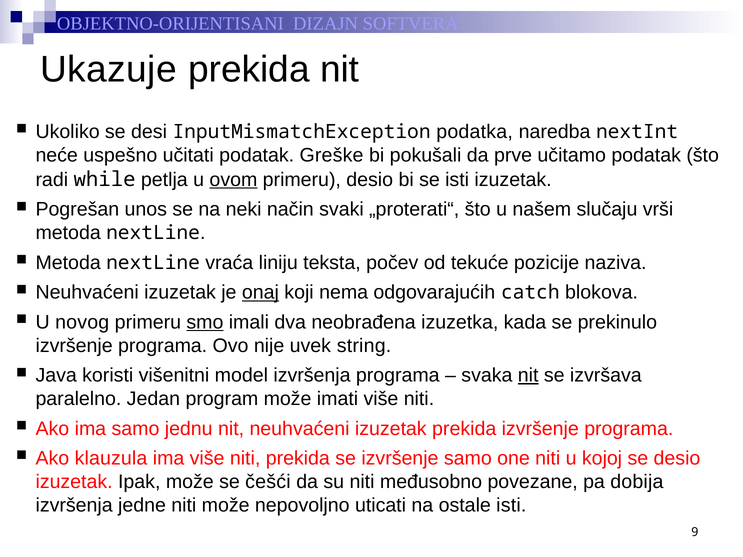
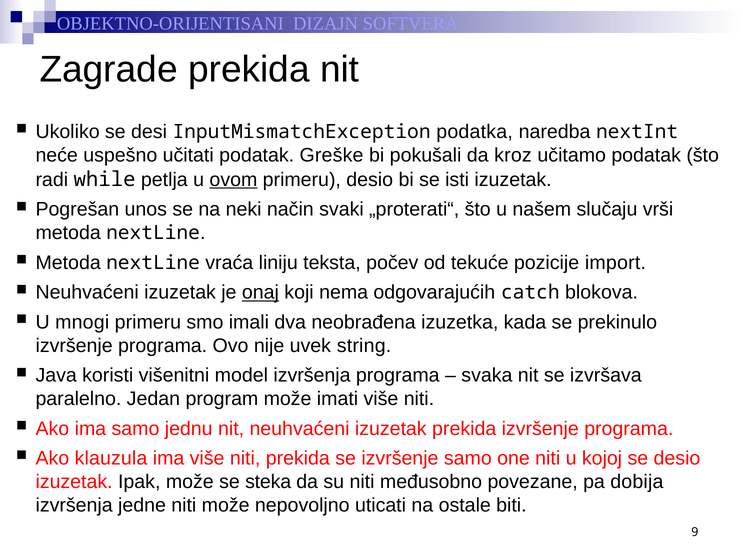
Ukazuje: Ukazuje -> Zagrade
prve: prve -> kroz
naziva: naziva -> import
novog: novog -> mnogi
smo underline: present -> none
nit at (528, 376) underline: present -> none
češći: češći -> steka
ostale isti: isti -> biti
